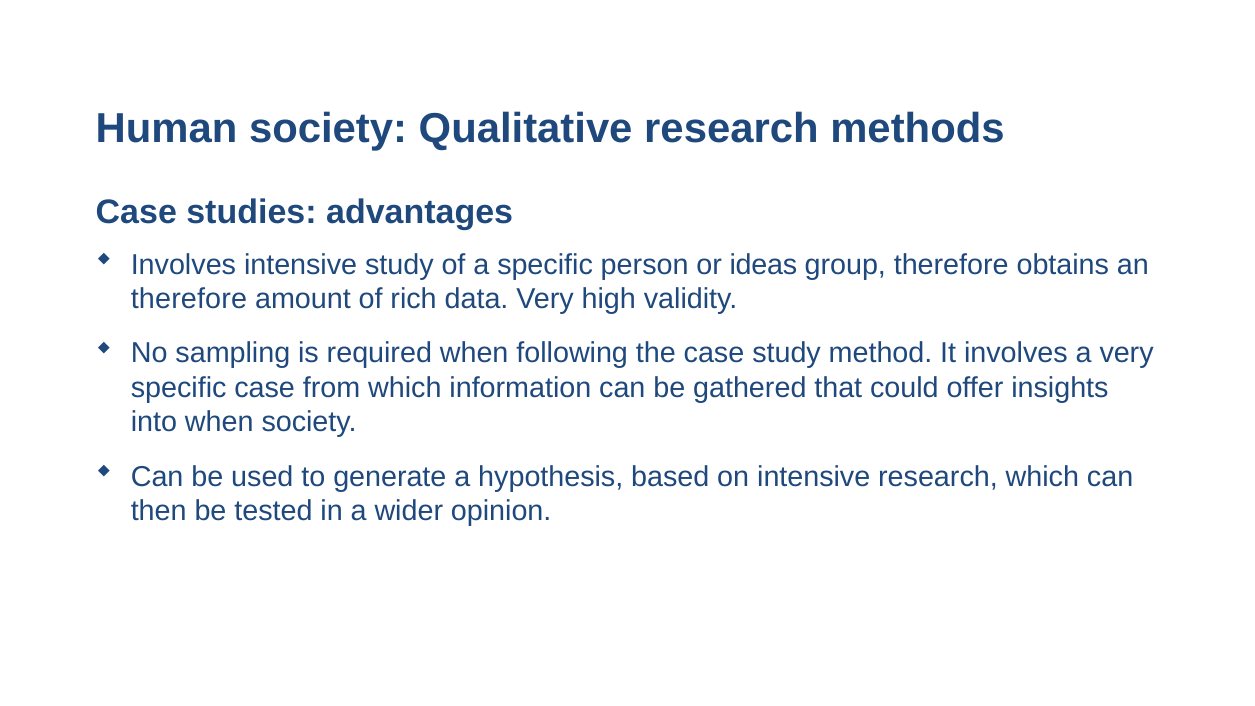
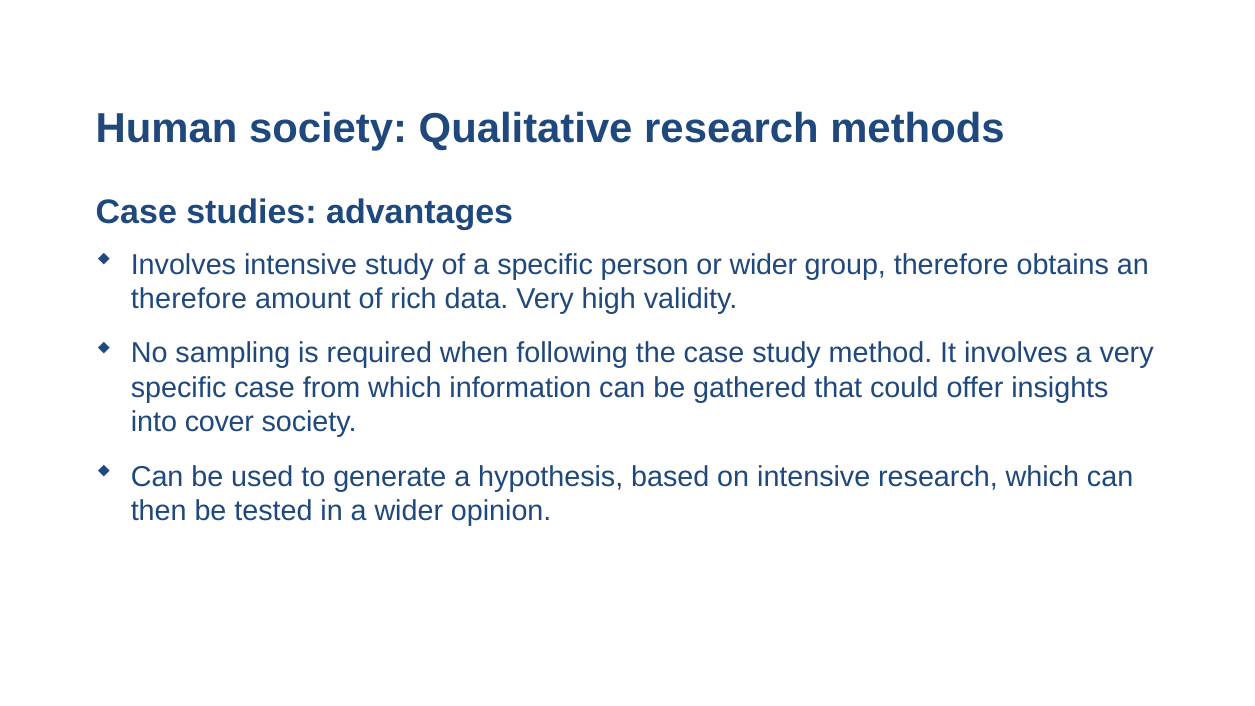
or ideas: ideas -> wider
into when: when -> cover
